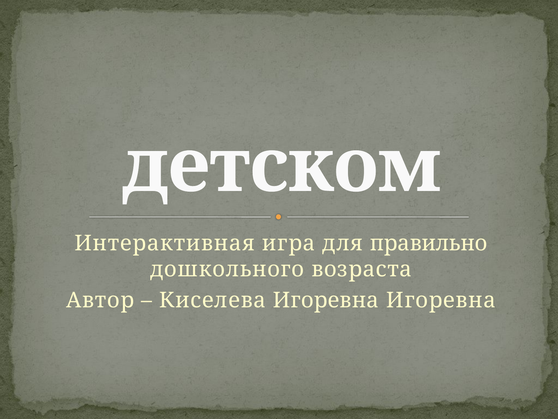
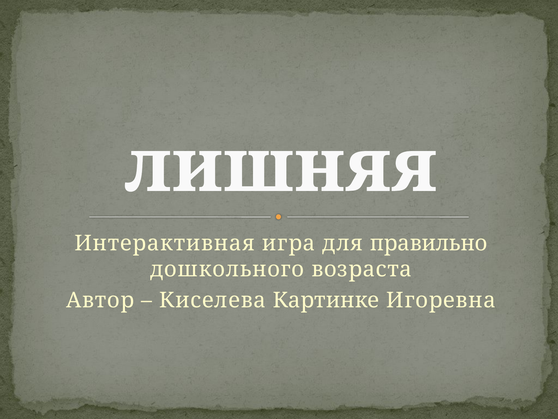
детском: детском -> лишняя
Киселева Игоревна: Игоревна -> Картинке
